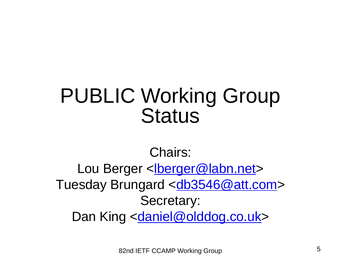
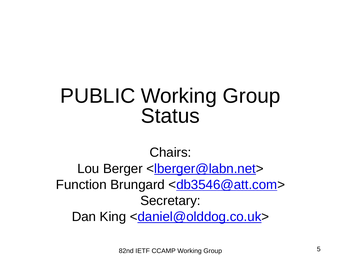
Tuesday: Tuesday -> Function
